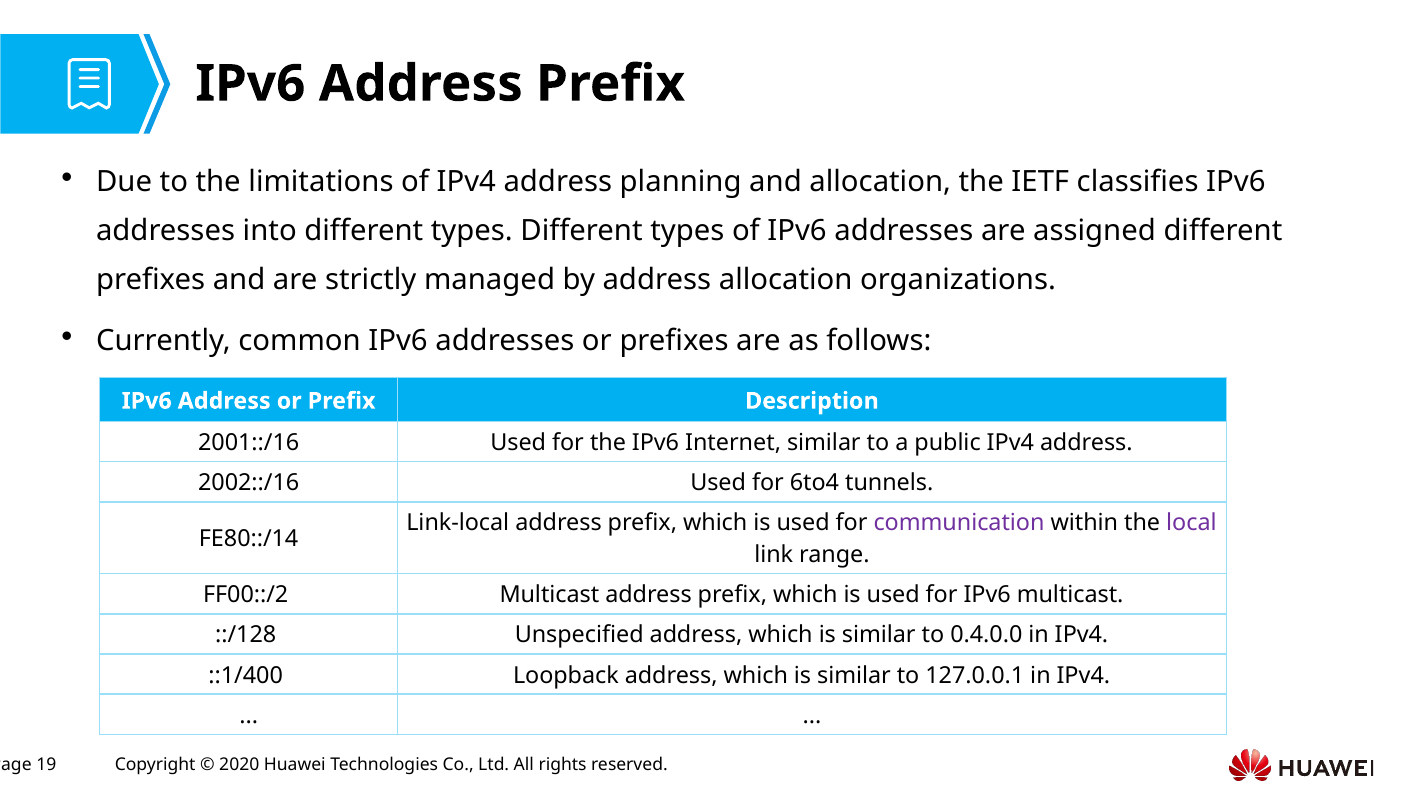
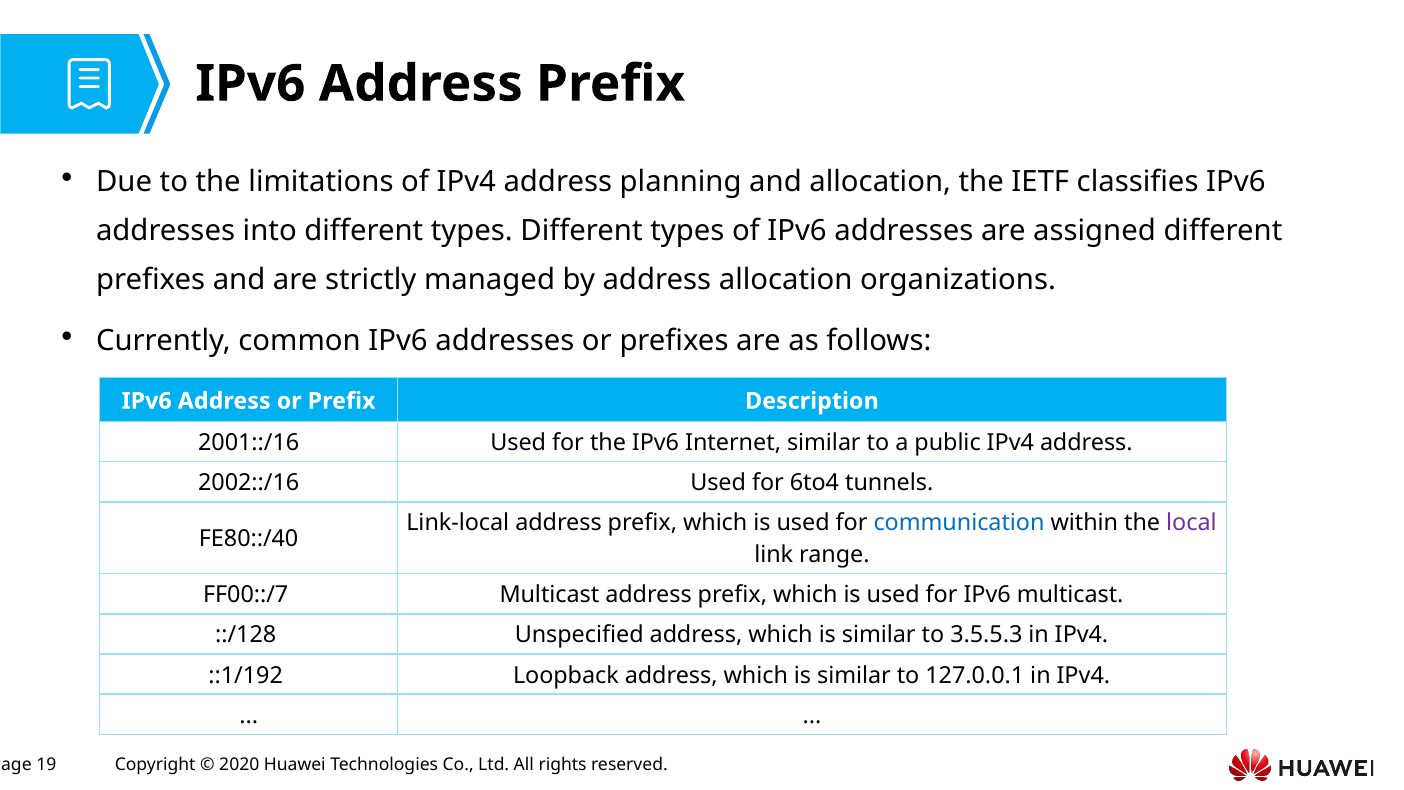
communication colour: purple -> blue
FE80::/14: FE80::/14 -> FE80::/40
FF00::/2: FF00::/2 -> FF00::/7
0.4.0.0: 0.4.0.0 -> 3.5.5.3
::1/400: ::1/400 -> ::1/192
